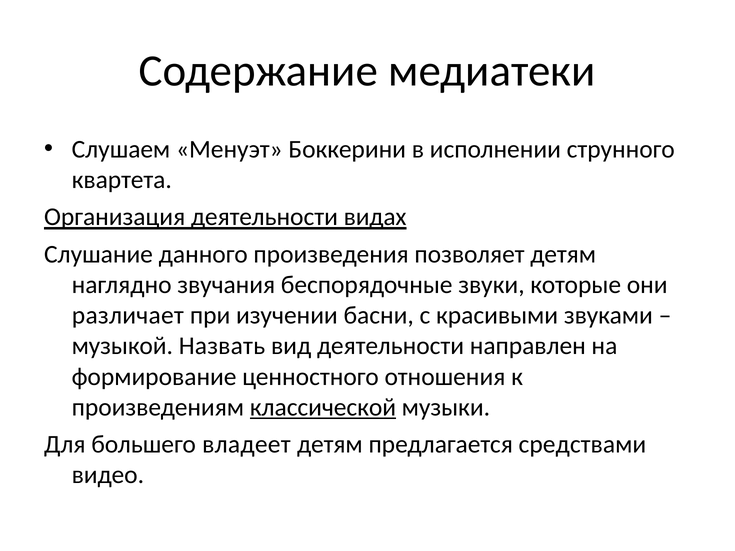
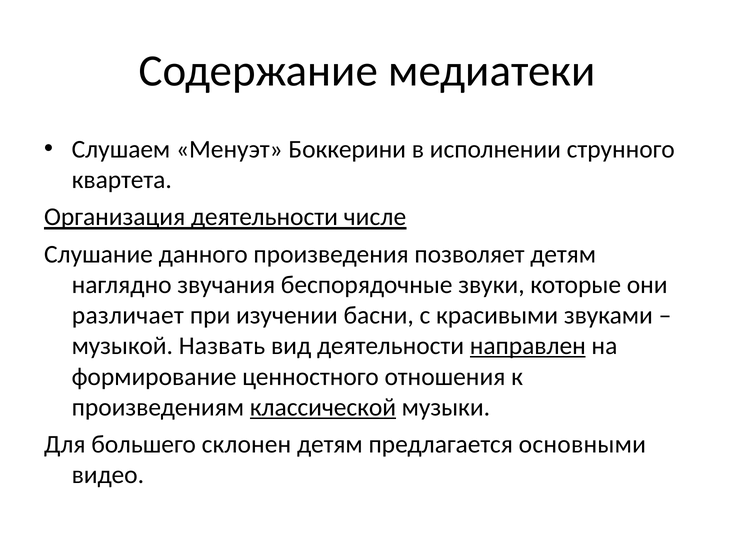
видах: видах -> числе
направлен underline: none -> present
владеет: владеет -> склонен
средствами: средствами -> основными
